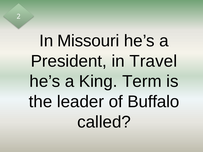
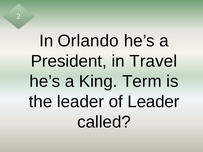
Missouri: Missouri -> Orlando
of Buffalo: Buffalo -> Leader
